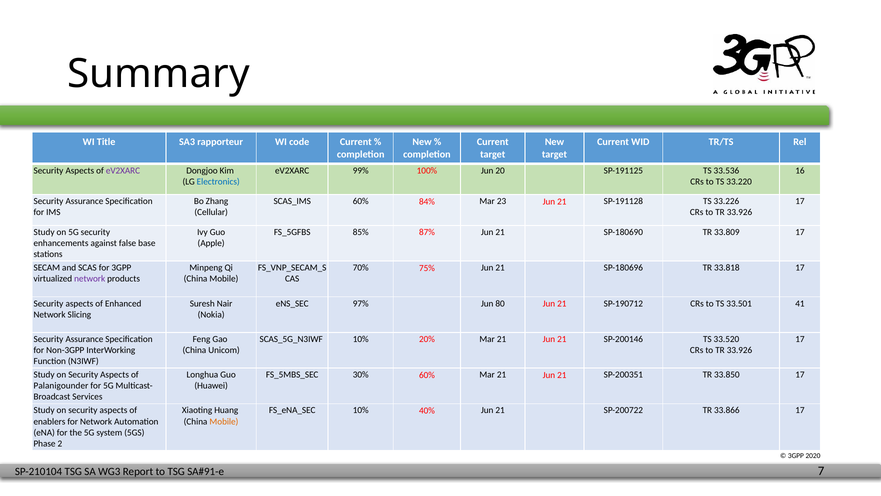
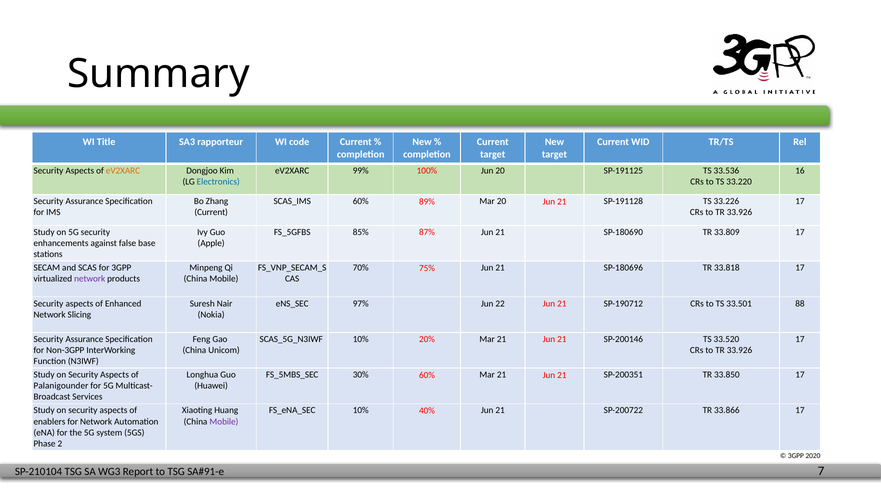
eV2XARC at (123, 170) colour: purple -> orange
84%: 84% -> 89%
Mar 23: 23 -> 20
Cellular at (211, 212): Cellular -> Current
80: 80 -> 22
41: 41 -> 88
Mobile at (224, 421) colour: orange -> purple
